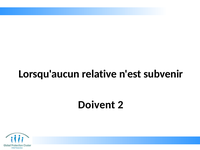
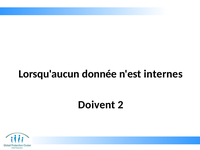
relative: relative -> donnée
subvenir: subvenir -> internes
